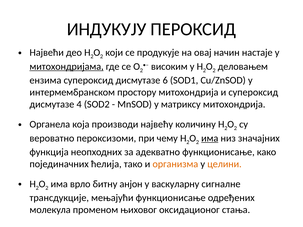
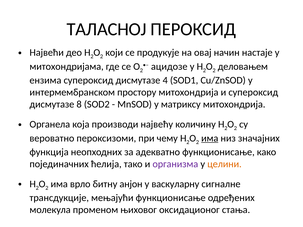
ИНДУКУЈУ: ИНДУКУЈУ -> ТАЛАСНОЈ
митохондријама underline: present -> none
високим: високим -> ацидозе
6: 6 -> 4
4: 4 -> 8
организма colour: orange -> purple
